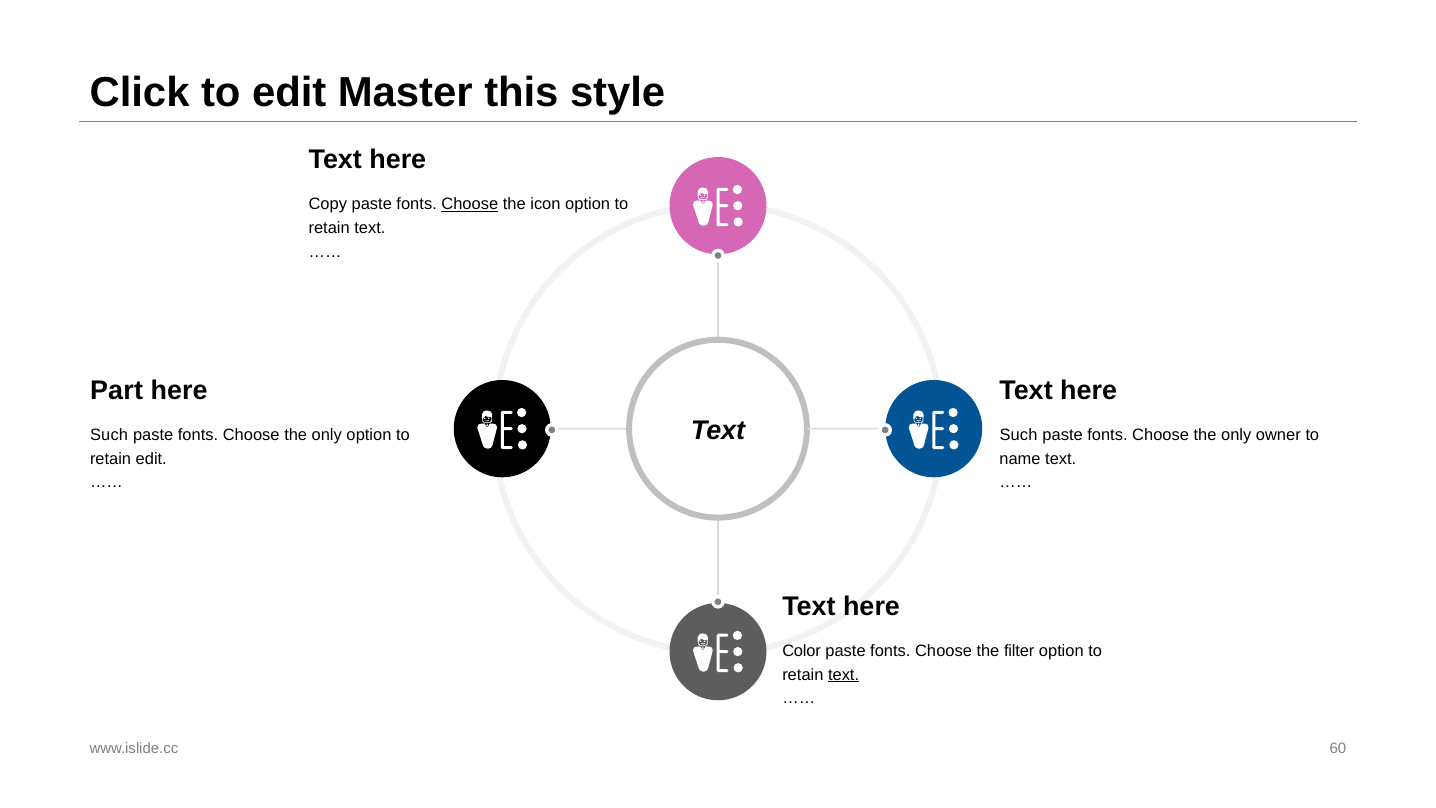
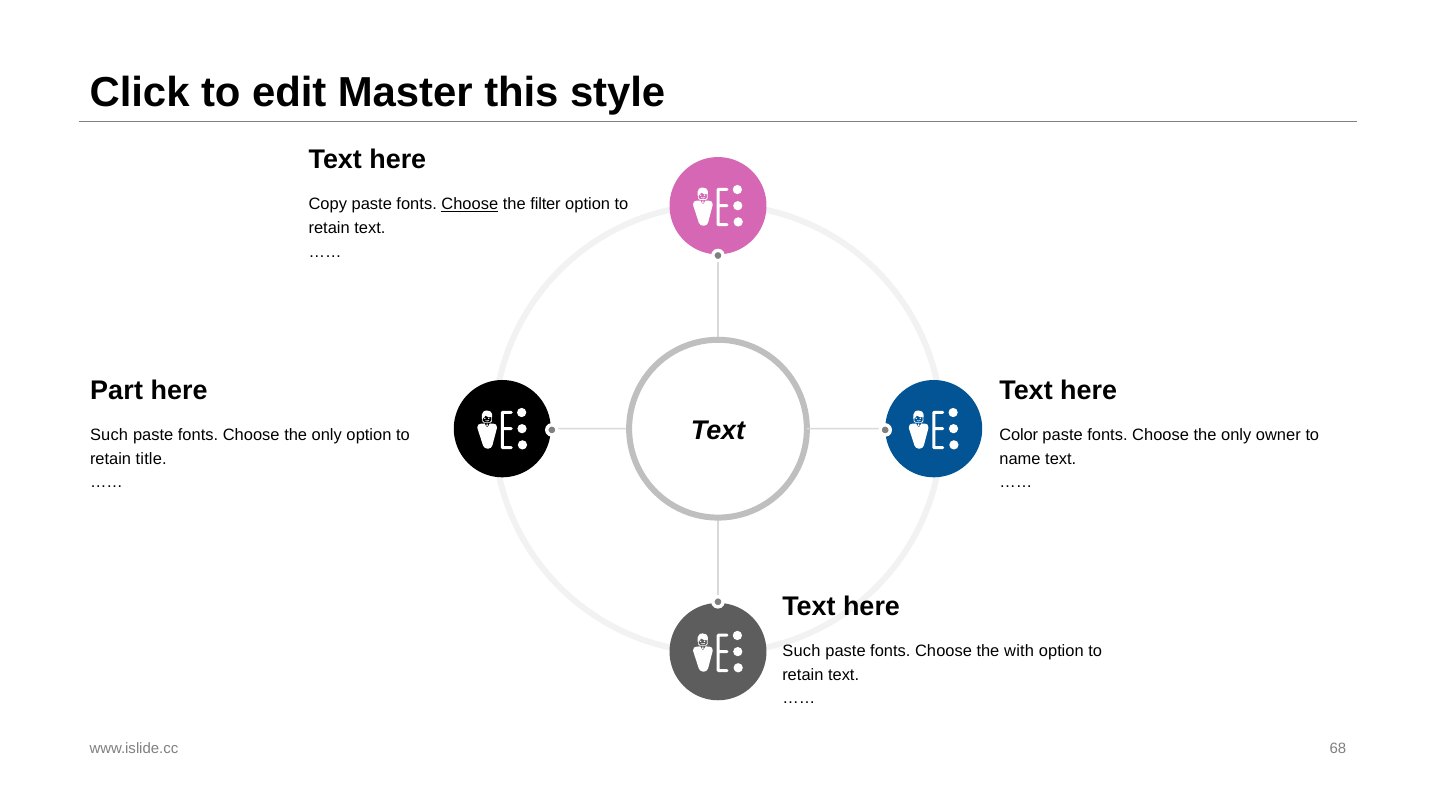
icon: icon -> filter
Such at (1019, 435): Such -> Color
retain edit: edit -> title
Color at (802, 651): Color -> Such
filter: filter -> with
text at (844, 674) underline: present -> none
60: 60 -> 68
